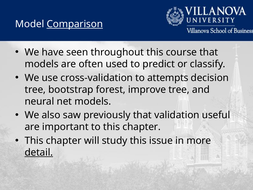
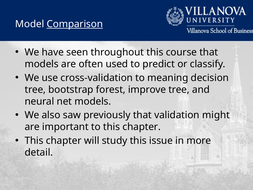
attempts: attempts -> meaning
useful: useful -> might
detail underline: present -> none
